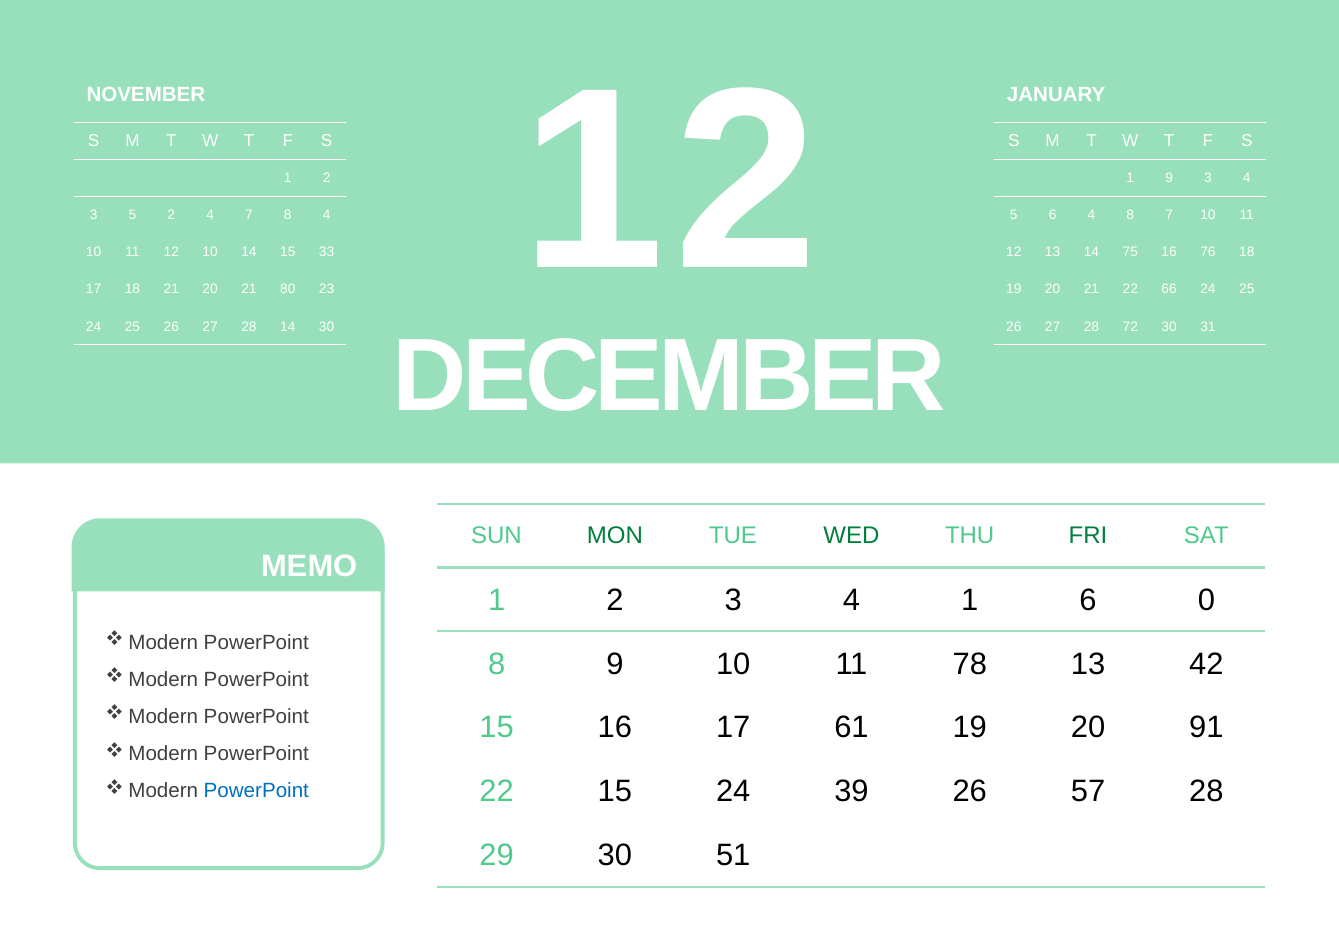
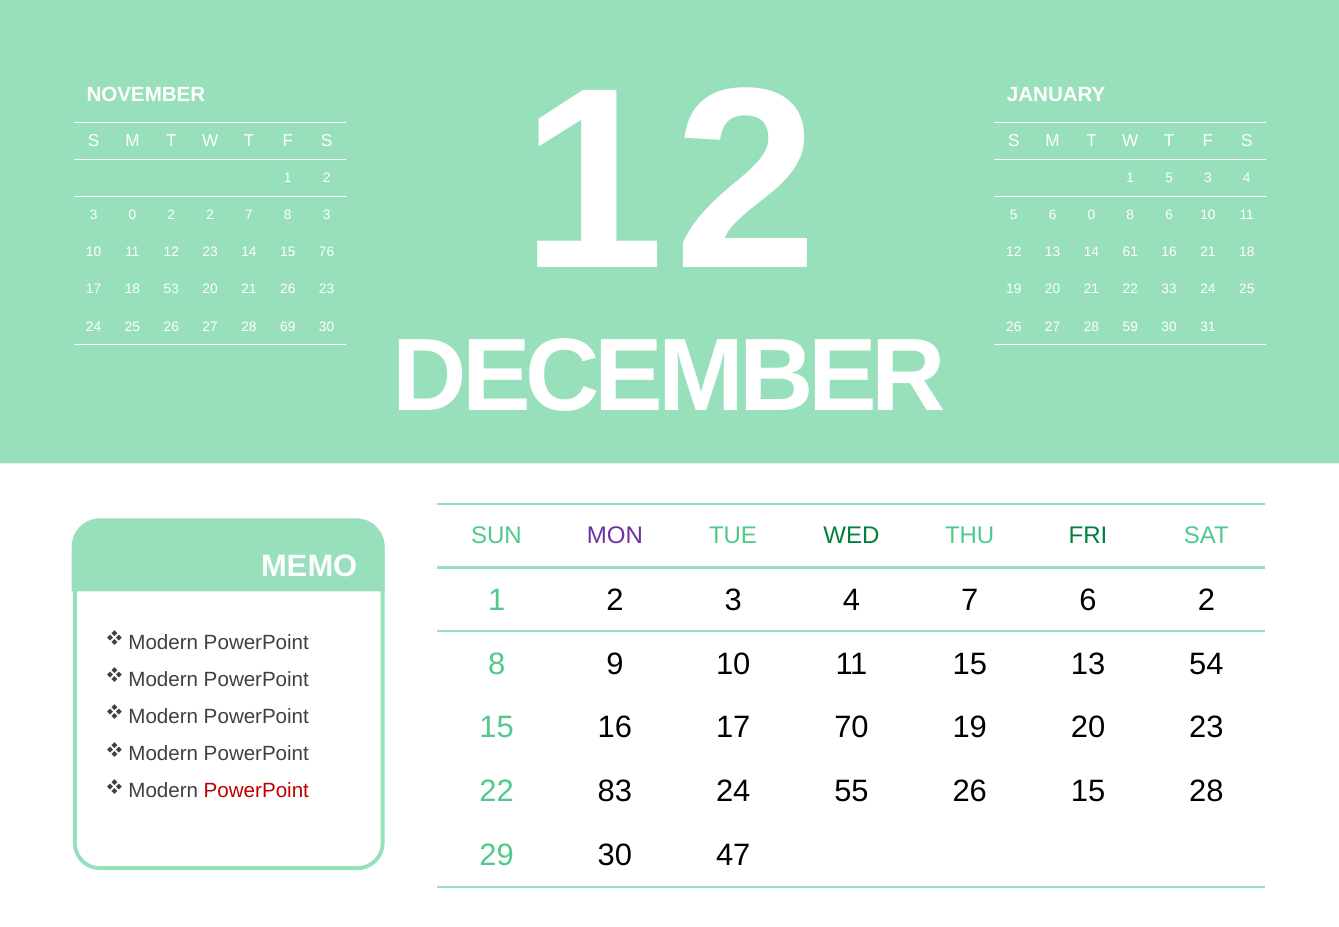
1 9: 9 -> 5
3 5: 5 -> 0
2 4: 4 -> 2
8 4: 4 -> 3
6 4: 4 -> 0
8 7: 7 -> 6
12 10: 10 -> 23
33: 33 -> 76
75: 75 -> 61
16 76: 76 -> 21
18 21: 21 -> 53
21 80: 80 -> 26
66: 66 -> 33
28 14: 14 -> 69
72: 72 -> 59
MON colour: green -> purple
4 1: 1 -> 7
6 0: 0 -> 2
11 78: 78 -> 15
42: 42 -> 54
61: 61 -> 70
20 91: 91 -> 23
22 15: 15 -> 83
39: 39 -> 55
26 57: 57 -> 15
PowerPoint at (256, 791) colour: blue -> red
51: 51 -> 47
